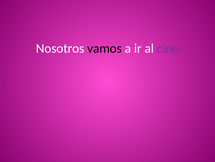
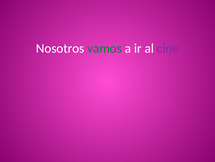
vamos colour: black -> green
